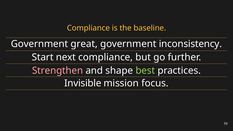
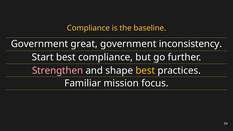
Start next: next -> best
best at (145, 71) colour: light green -> yellow
Invisible: Invisible -> Familiar
